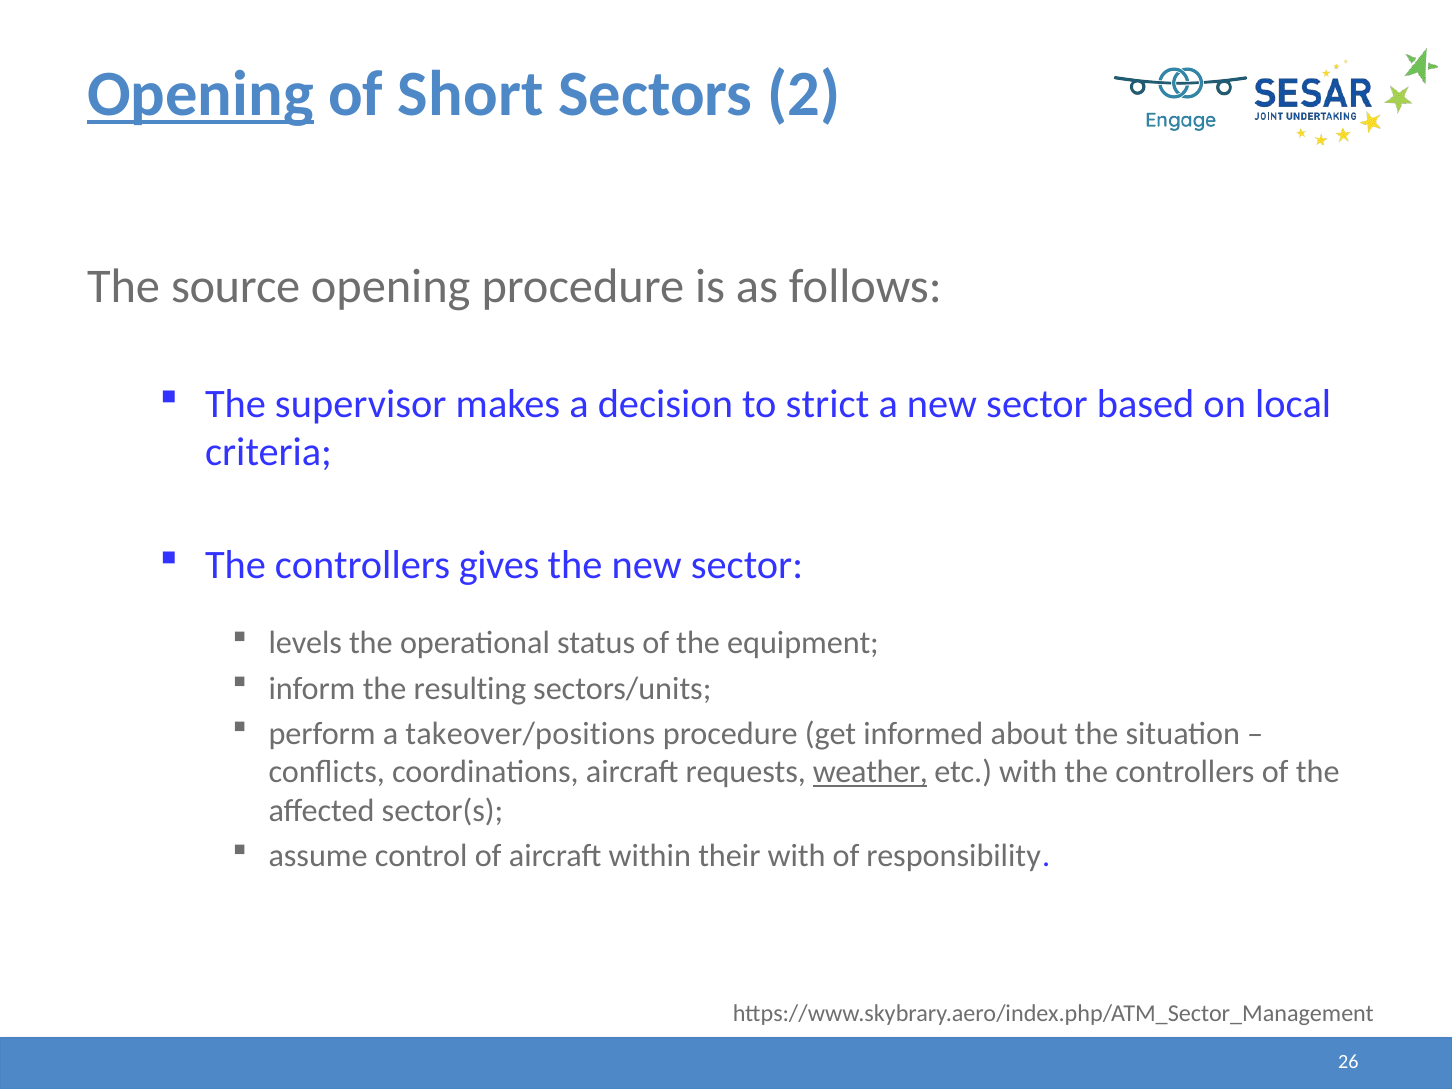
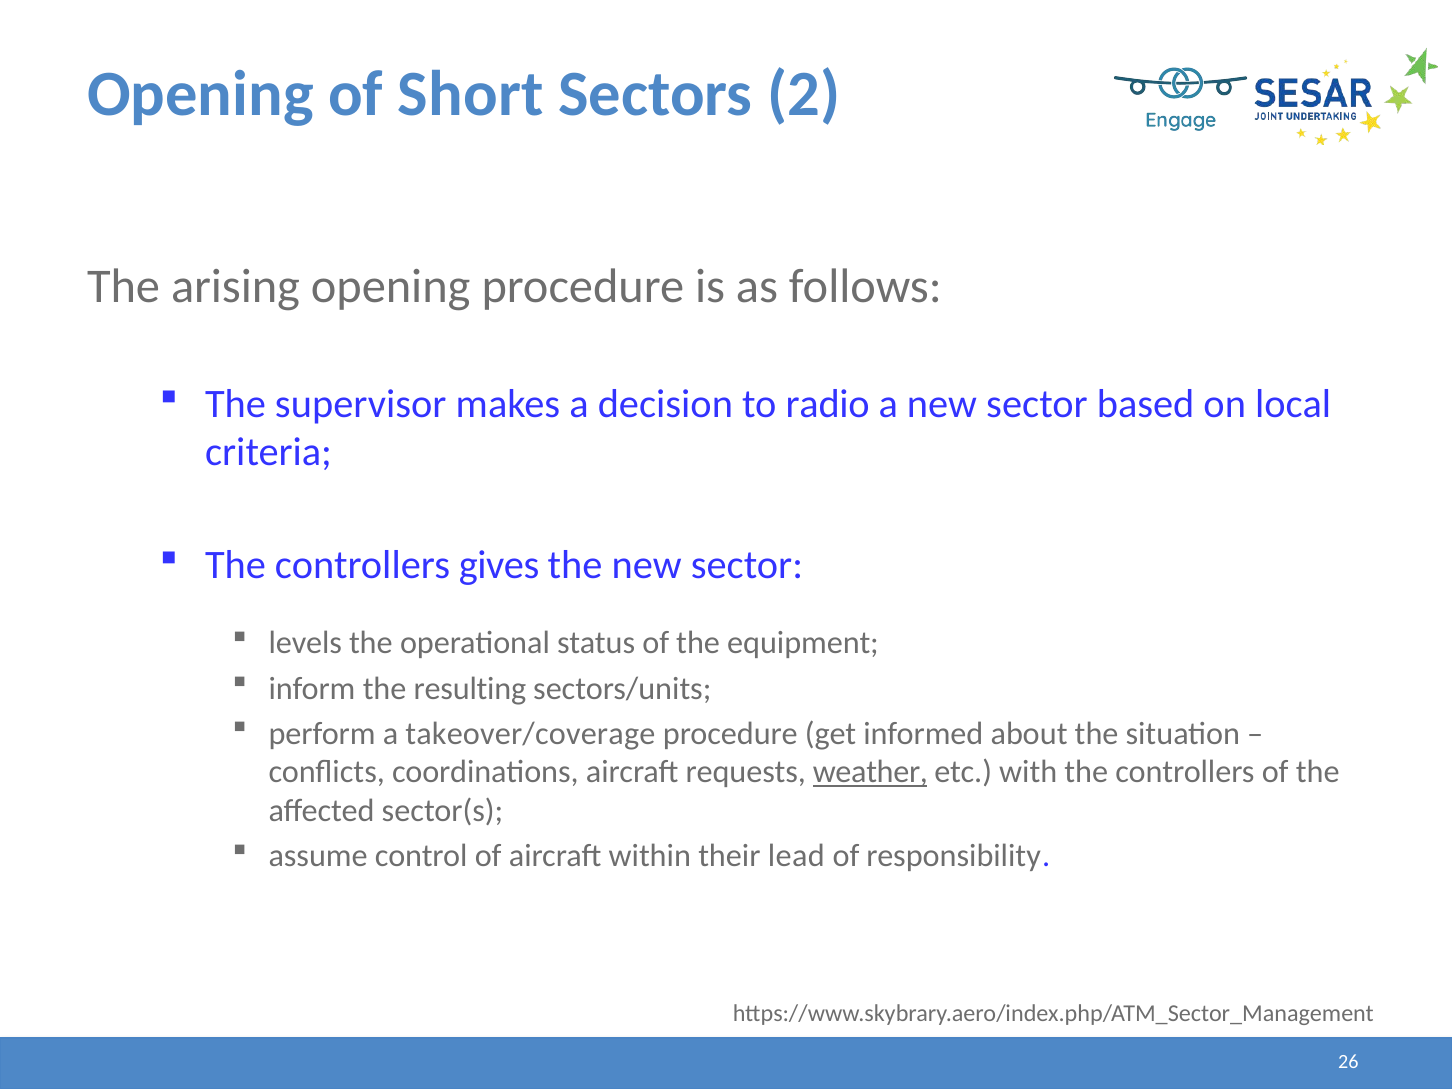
Opening at (200, 95) underline: present -> none
source: source -> arising
strict: strict -> radio
takeover/positions: takeover/positions -> takeover/coverage
their with: with -> lead
